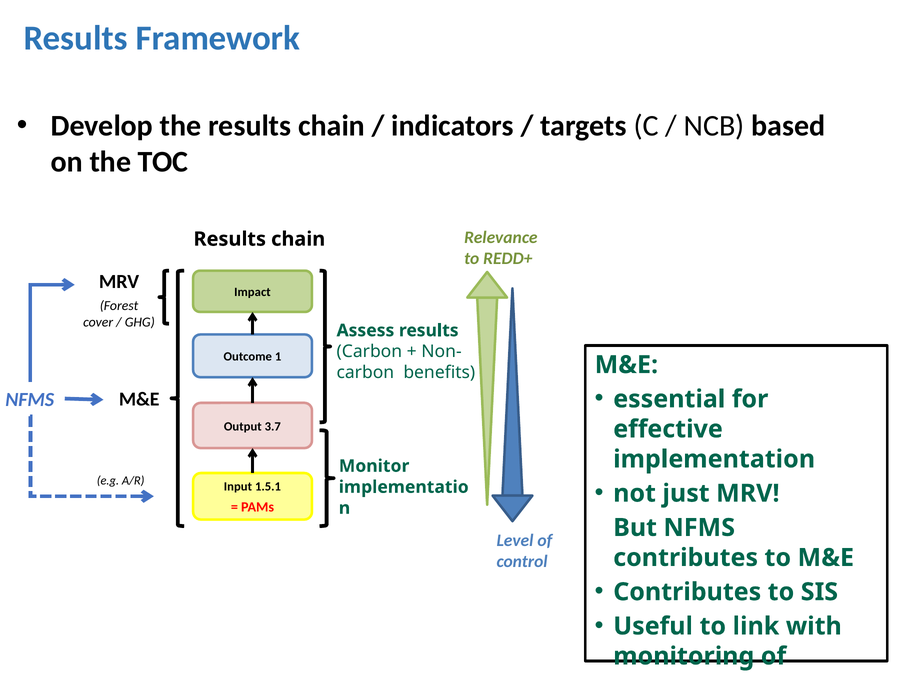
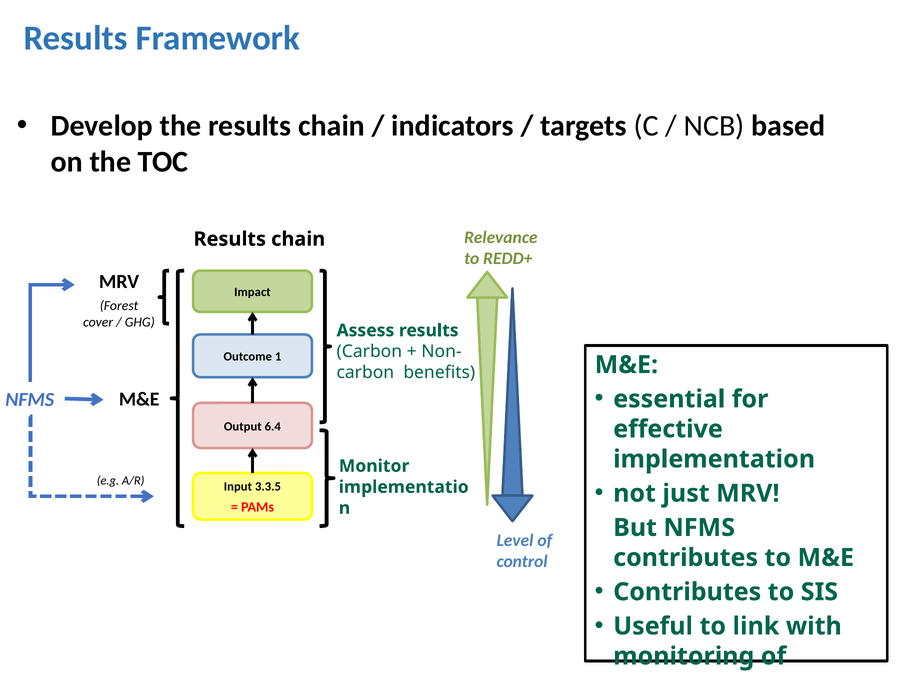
3.7: 3.7 -> 6.4
1.5.1: 1.5.1 -> 3.3.5
